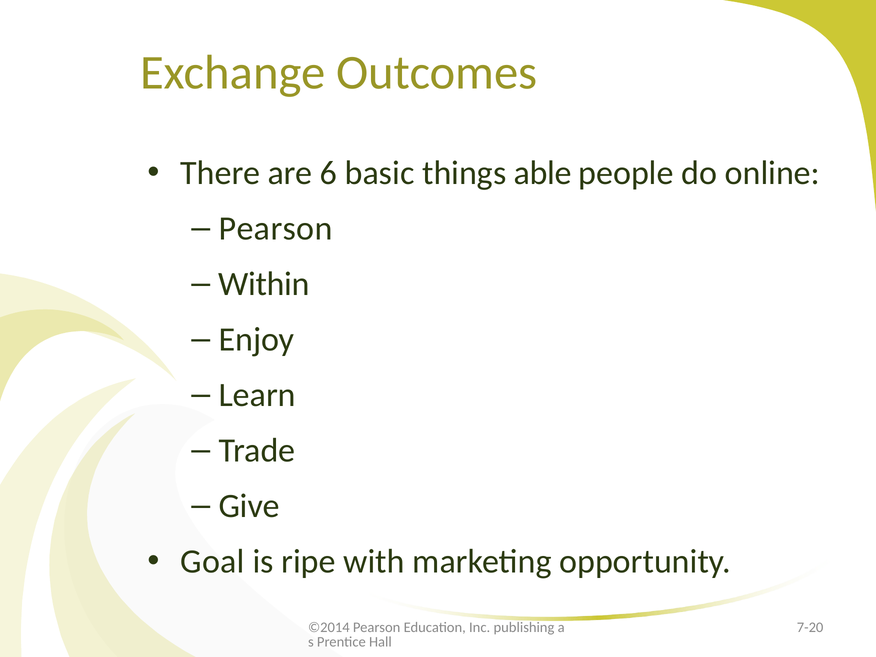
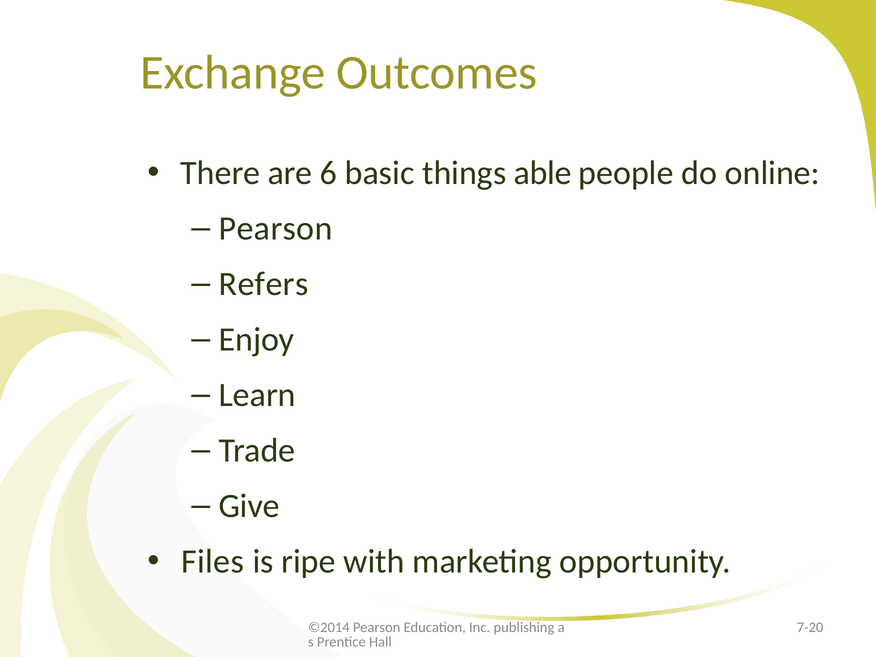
Within: Within -> Refers
Goal: Goal -> Files
